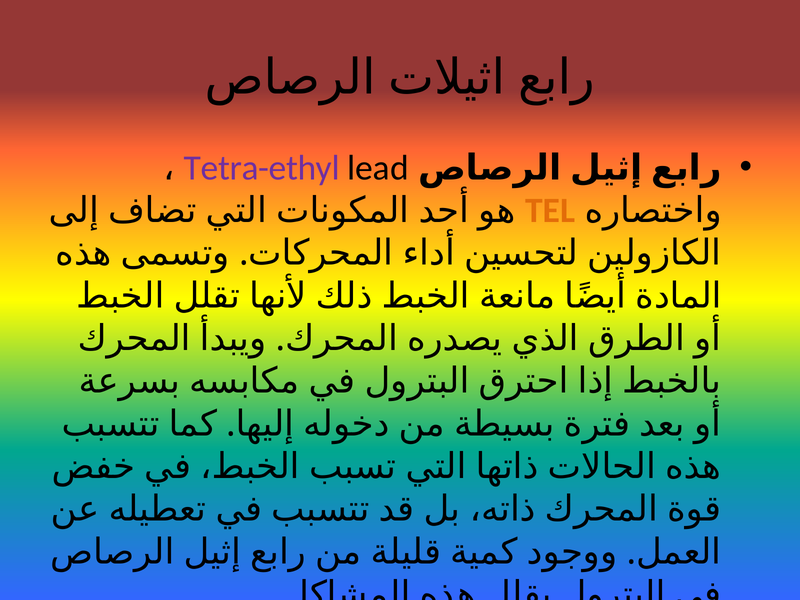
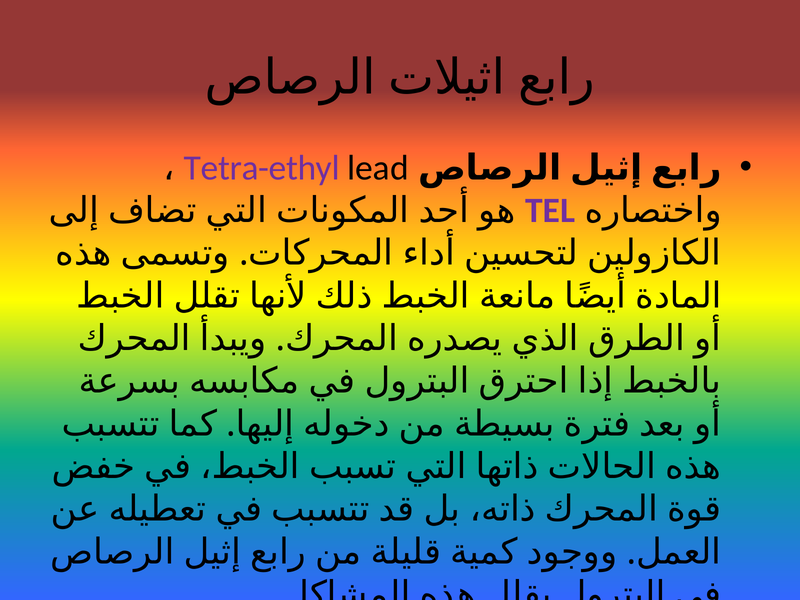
TEL colour: orange -> purple
